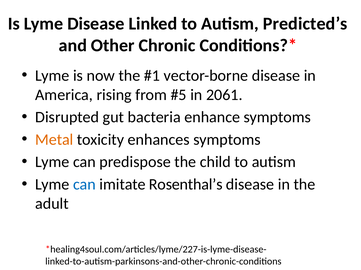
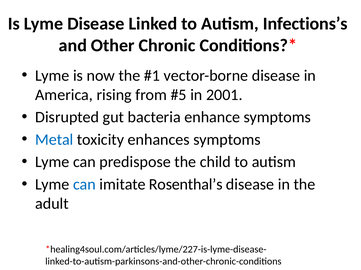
Predicted’s: Predicted’s -> Infections’s
2061: 2061 -> 2001
Metal colour: orange -> blue
